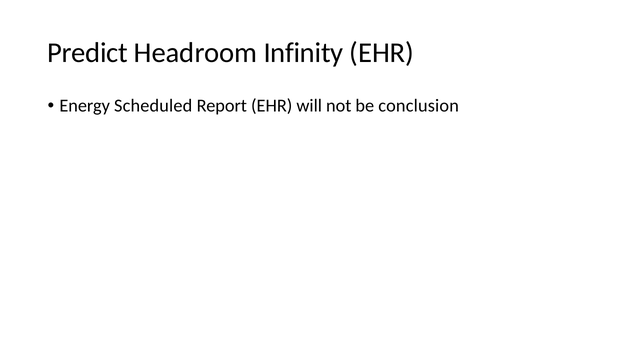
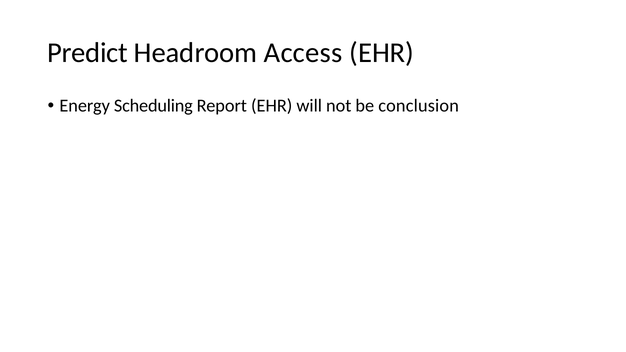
Infinity: Infinity -> Access
Scheduled: Scheduled -> Scheduling
